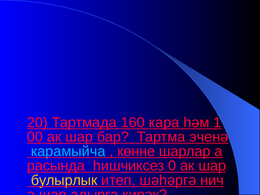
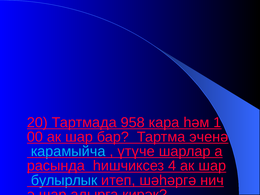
160: 160 -> 958
көнне: көнне -> үтүче
0: 0 -> 4
булырлык colour: yellow -> light blue
